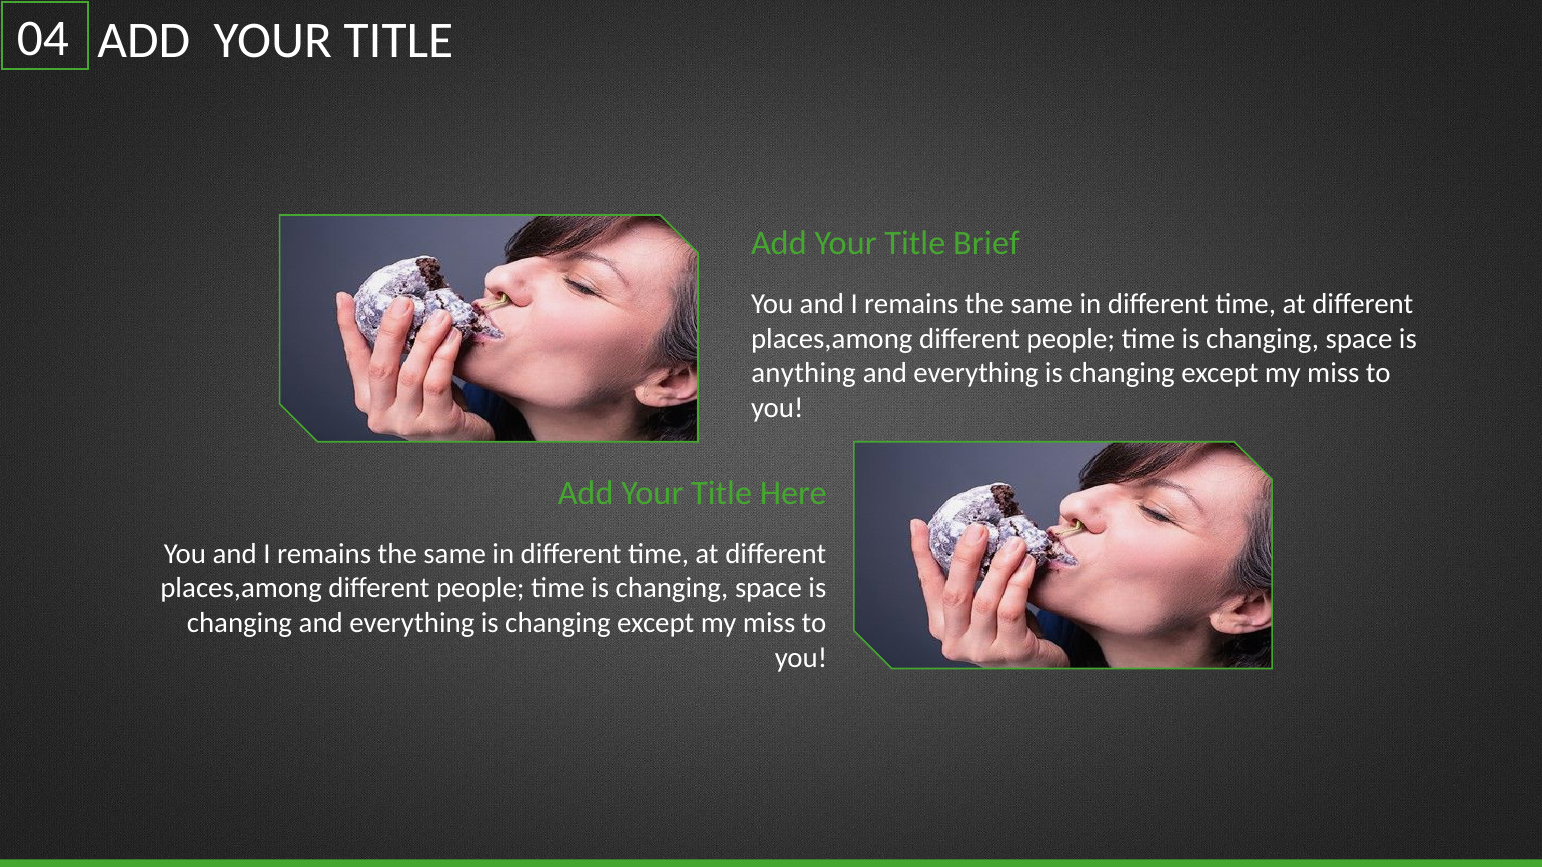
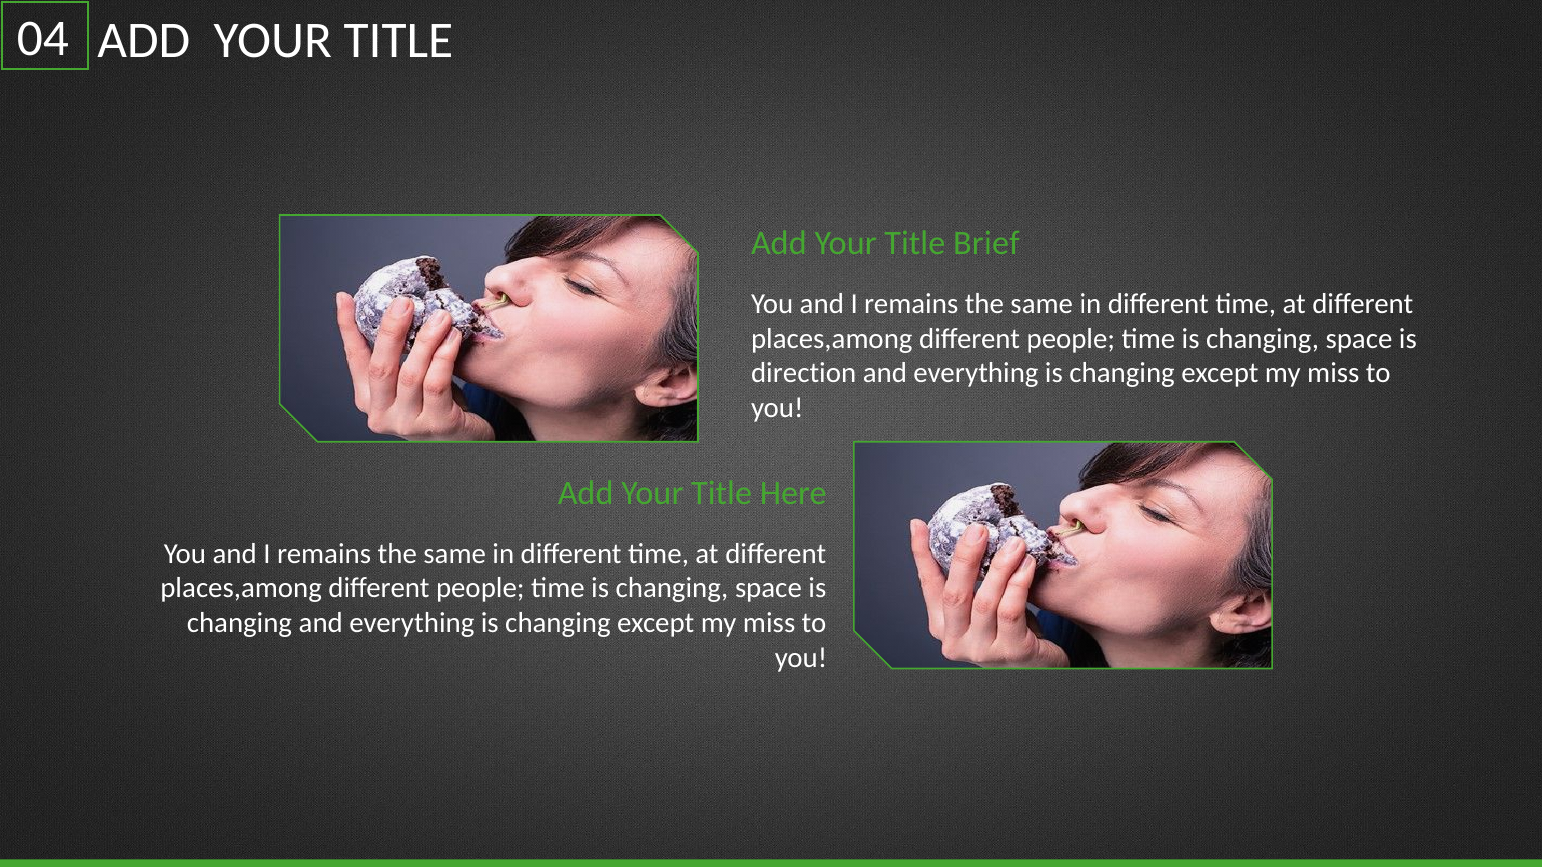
anything: anything -> direction
